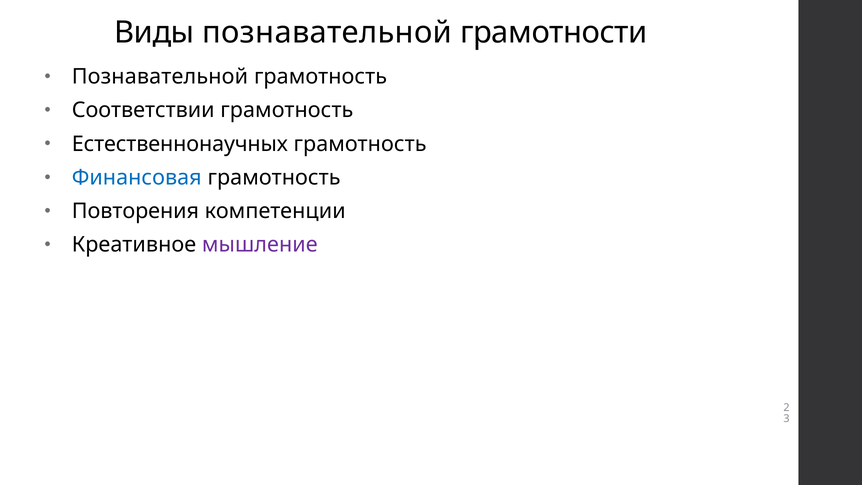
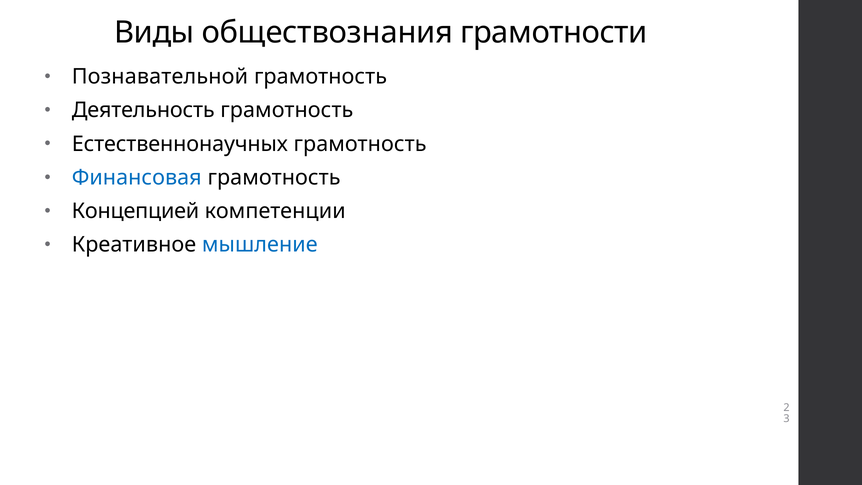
Виды познавательной: познавательной -> обществознания
Соответствии: Соответствии -> Деятельность
Повторения: Повторения -> Концепцией
мышление colour: purple -> blue
